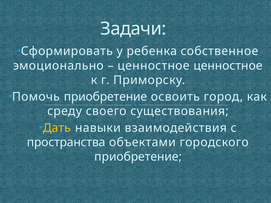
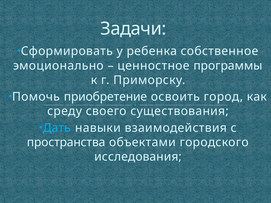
ценностное ценностное: ценностное -> программы
Дать colour: yellow -> light blue
приобретение at (138, 157): приобретение -> исследования
